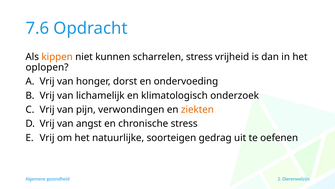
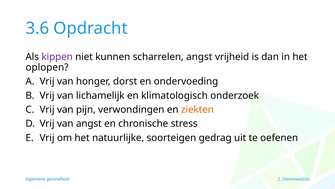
7.6: 7.6 -> 3.6
kippen colour: orange -> purple
scharrelen stress: stress -> angst
